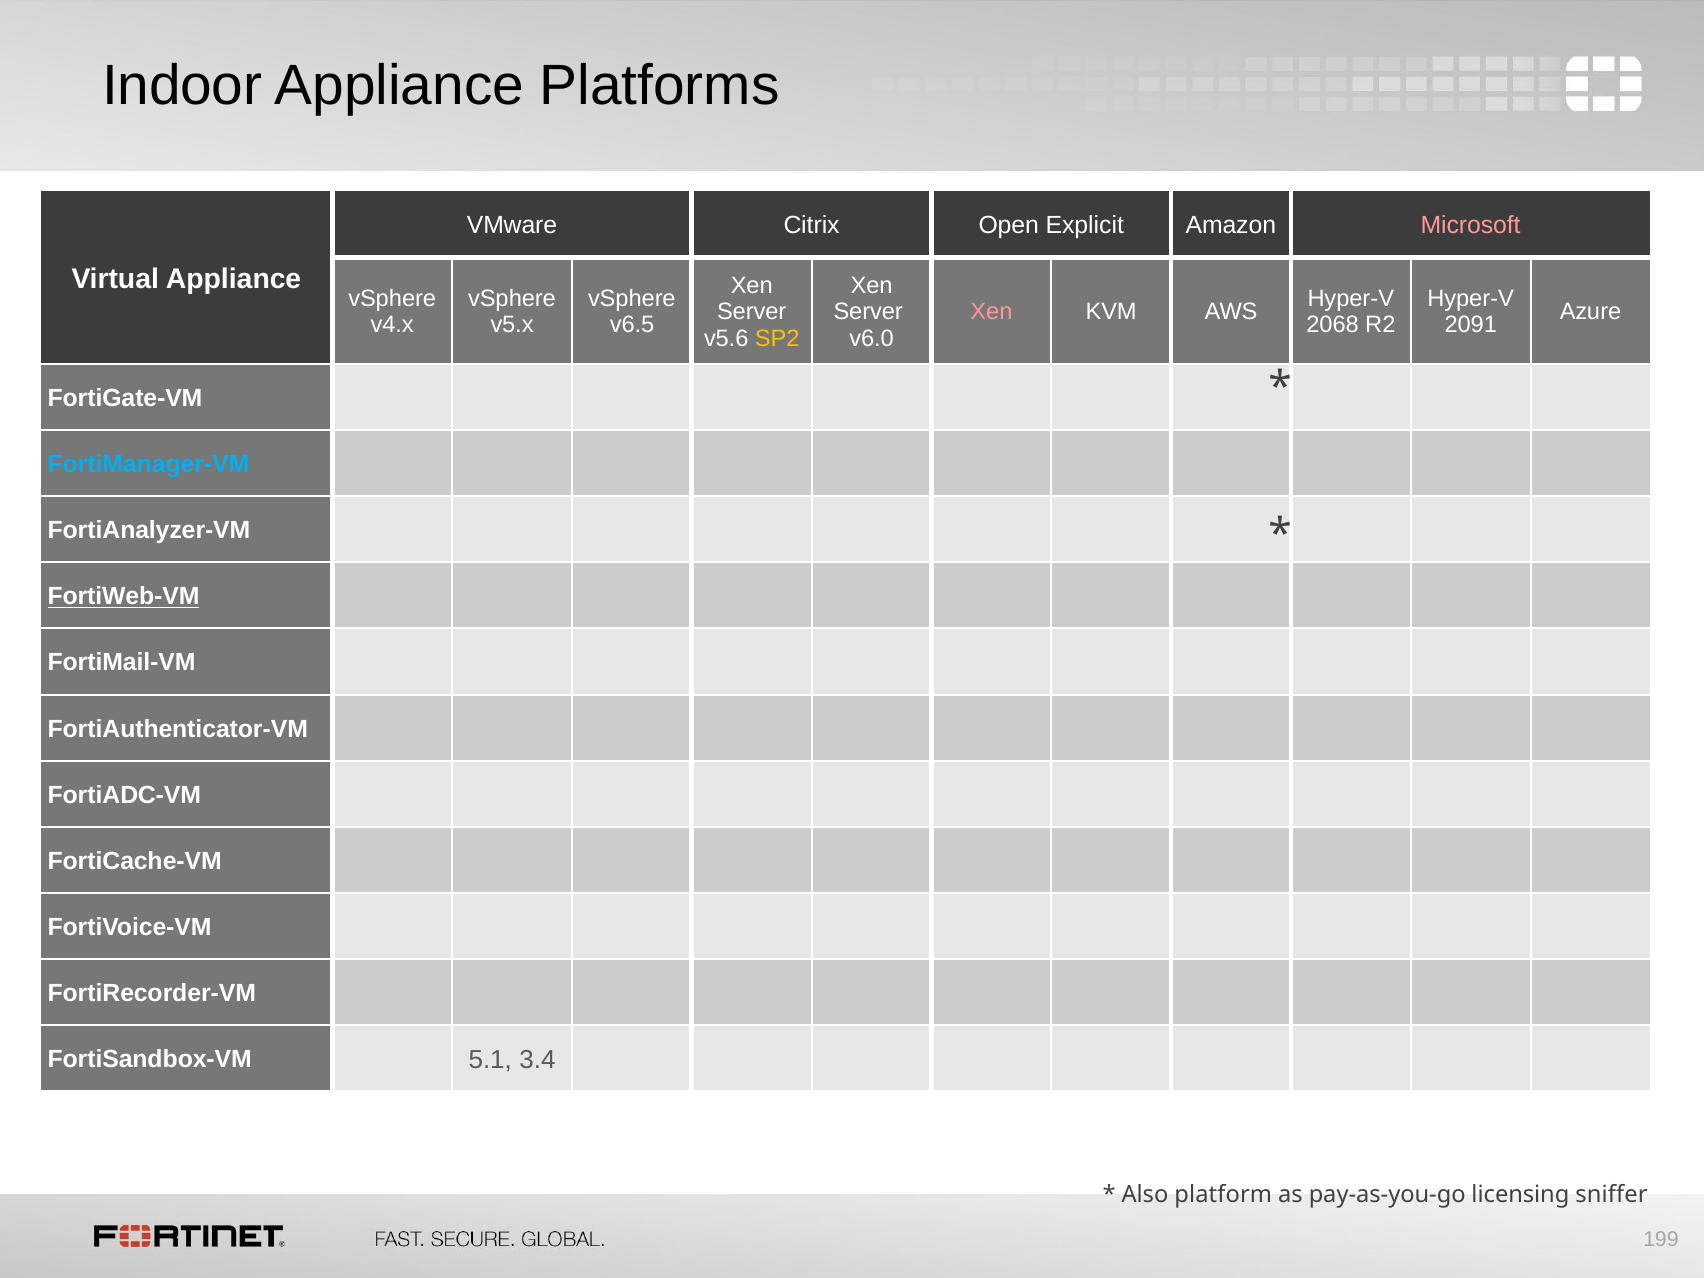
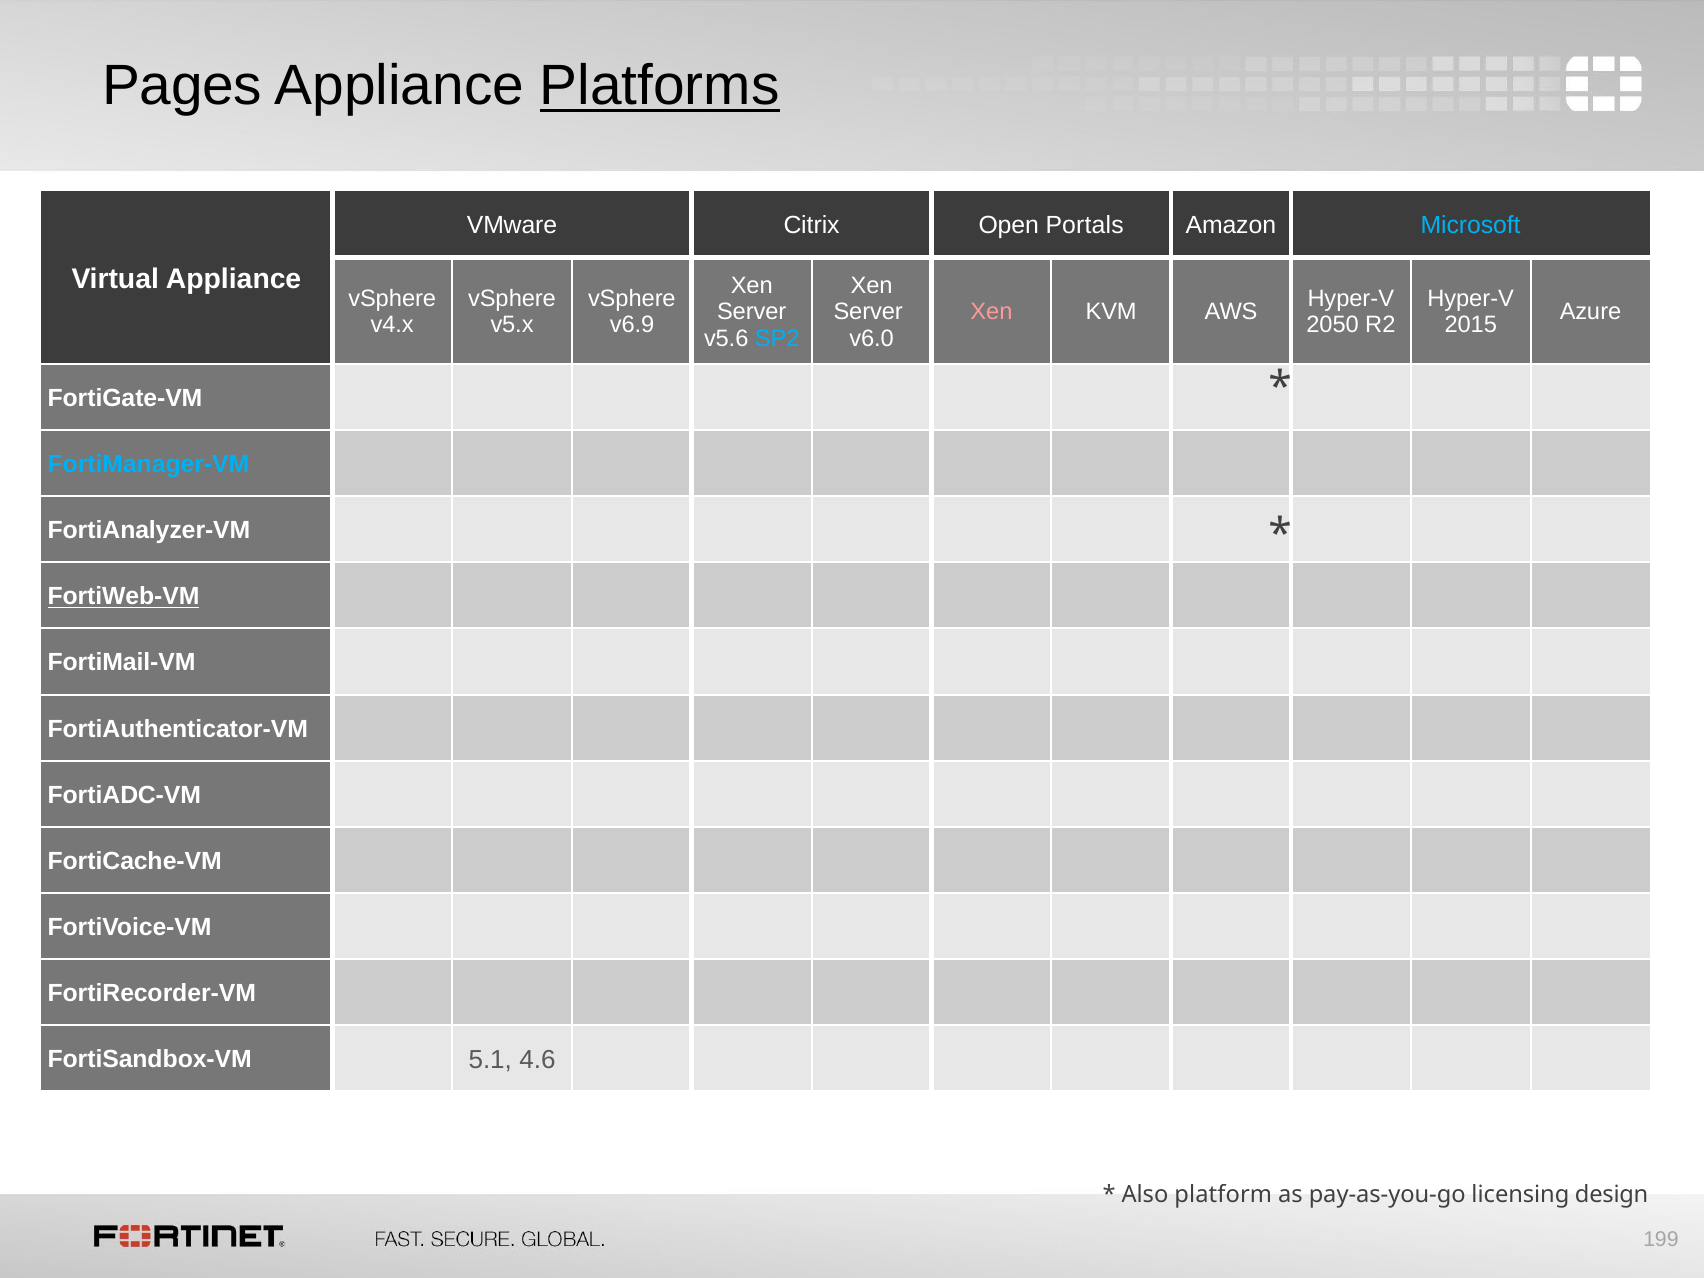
Indoor: Indoor -> Pages
Platforms underline: none -> present
Explicit: Explicit -> Portals
Microsoft colour: pink -> light blue
v6.5: v6.5 -> v6.9
2068: 2068 -> 2050
2091: 2091 -> 2015
SP2 colour: yellow -> light blue
3.4: 3.4 -> 4.6
sniffer: sniffer -> design
